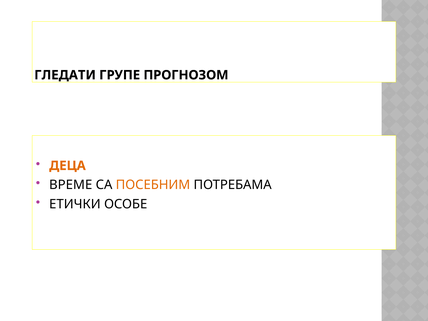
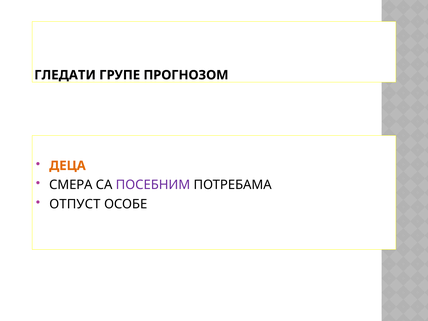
ВРЕМЕ: ВРЕМЕ -> СМЕРА
ПОСЕБНИМ colour: orange -> purple
ЕТИЧКИ: ЕТИЧКИ -> ОТПУСТ
